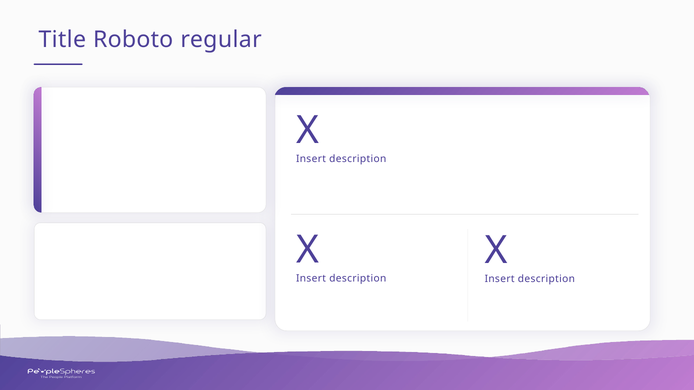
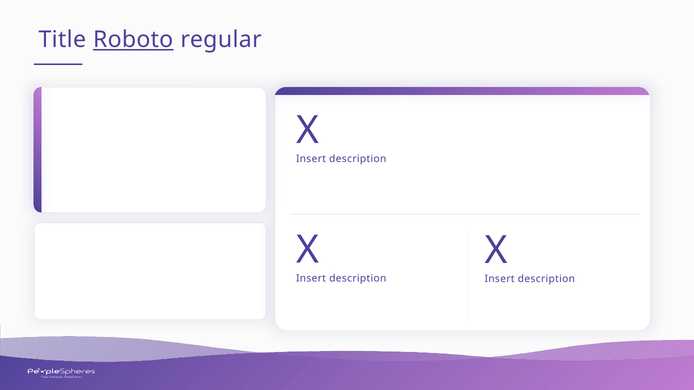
Roboto underline: none -> present
